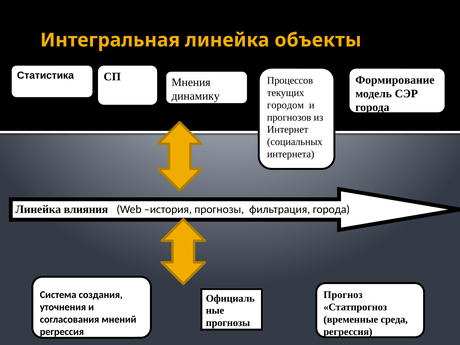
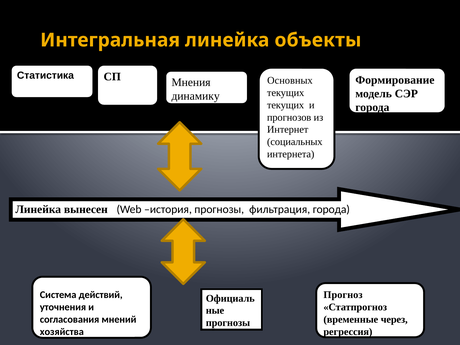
Процессов: Процессов -> Основных
городом at (285, 105): городом -> текущих
влияния: влияния -> вынесен
создания: создания -> действий
среда: среда -> через
регрессия at (62, 332): регрессия -> хозяйства
